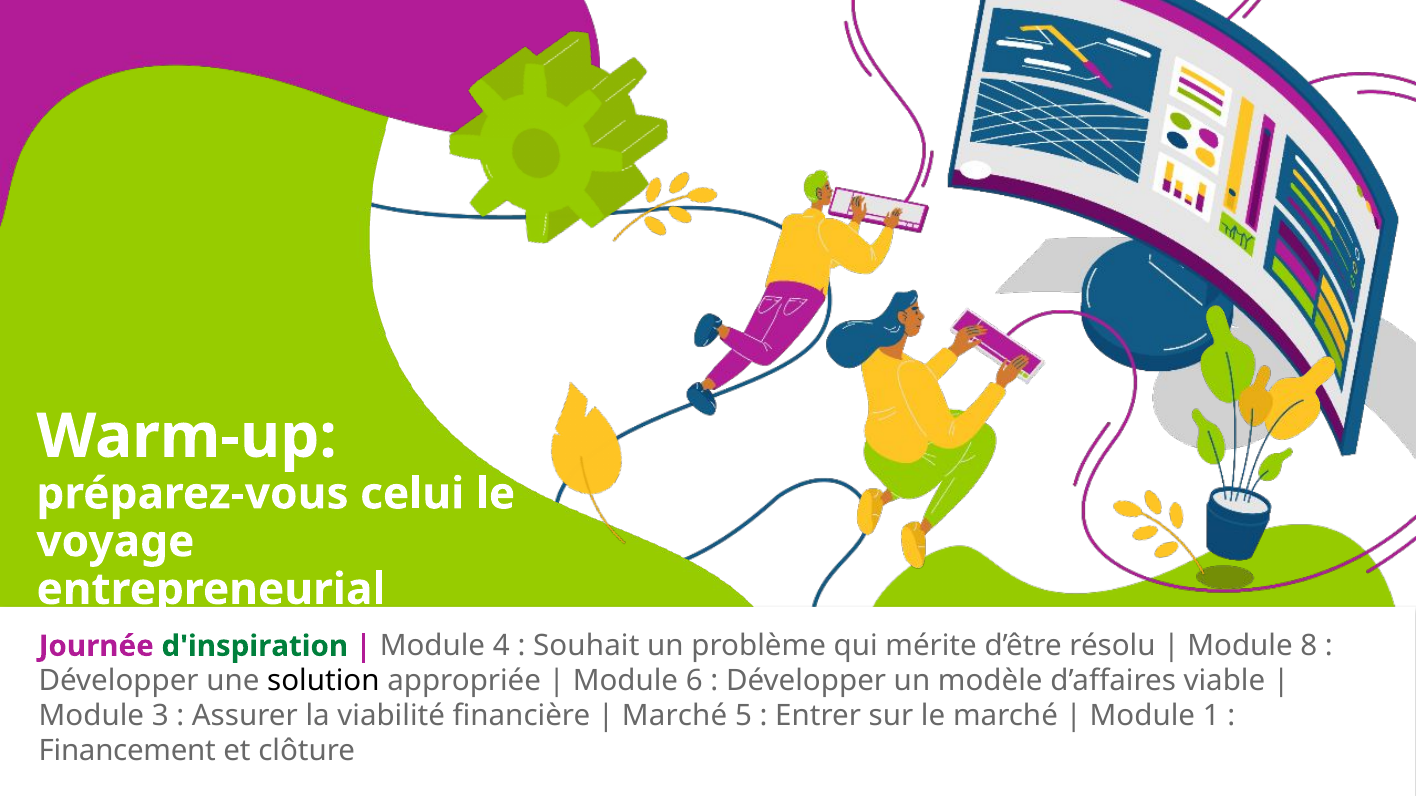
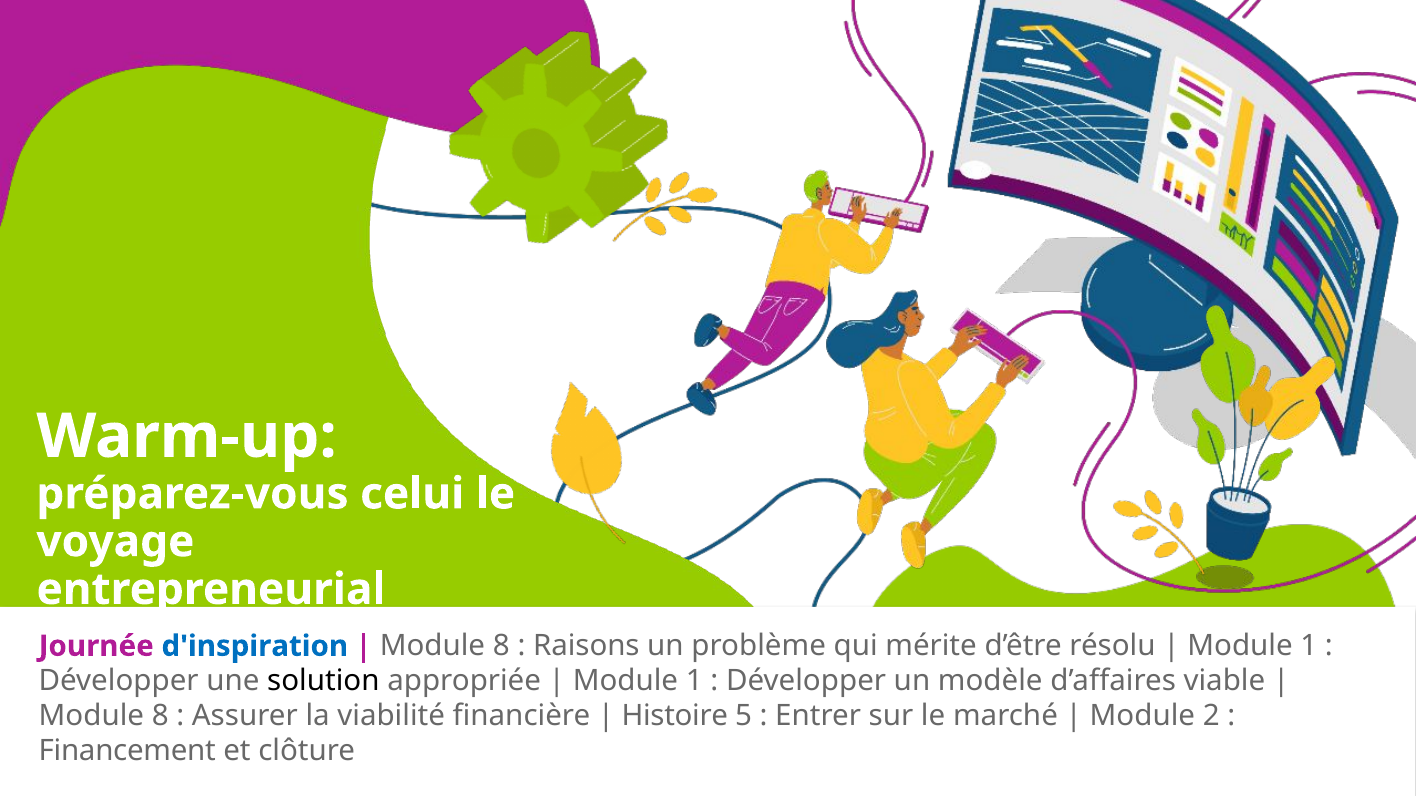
d'inspiration colour: green -> blue
4 at (501, 646): 4 -> 8
Souhait: Souhait -> Raisons
8 at (1309, 646): 8 -> 1
6 at (694, 682): 6 -> 1
3 at (160, 717): 3 -> 8
Marché at (675, 717): Marché -> Histoire
1: 1 -> 2
